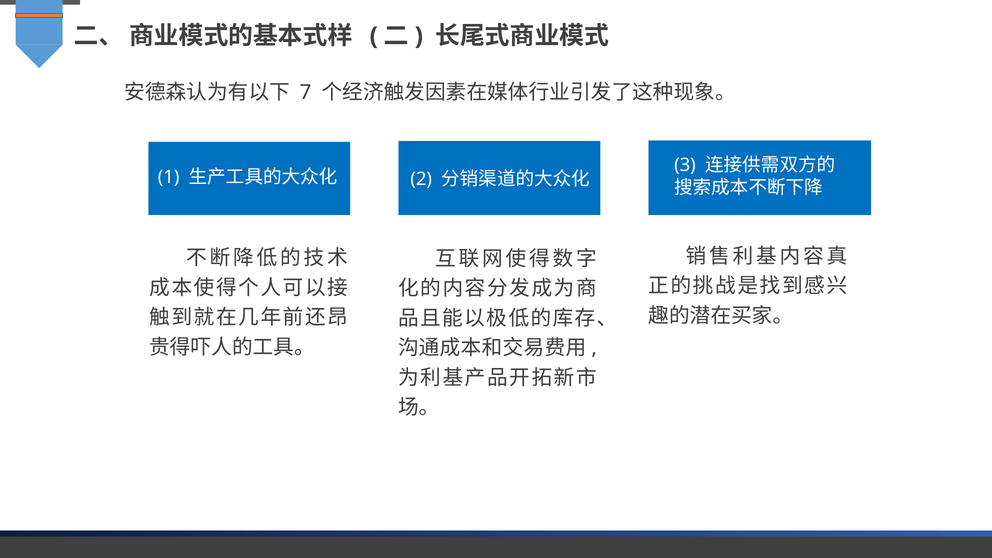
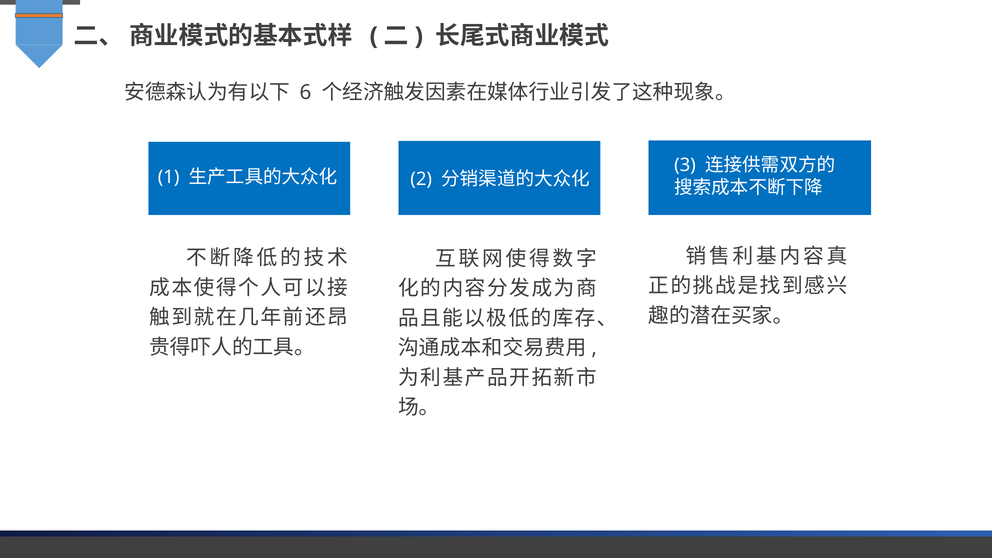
7: 7 -> 6
